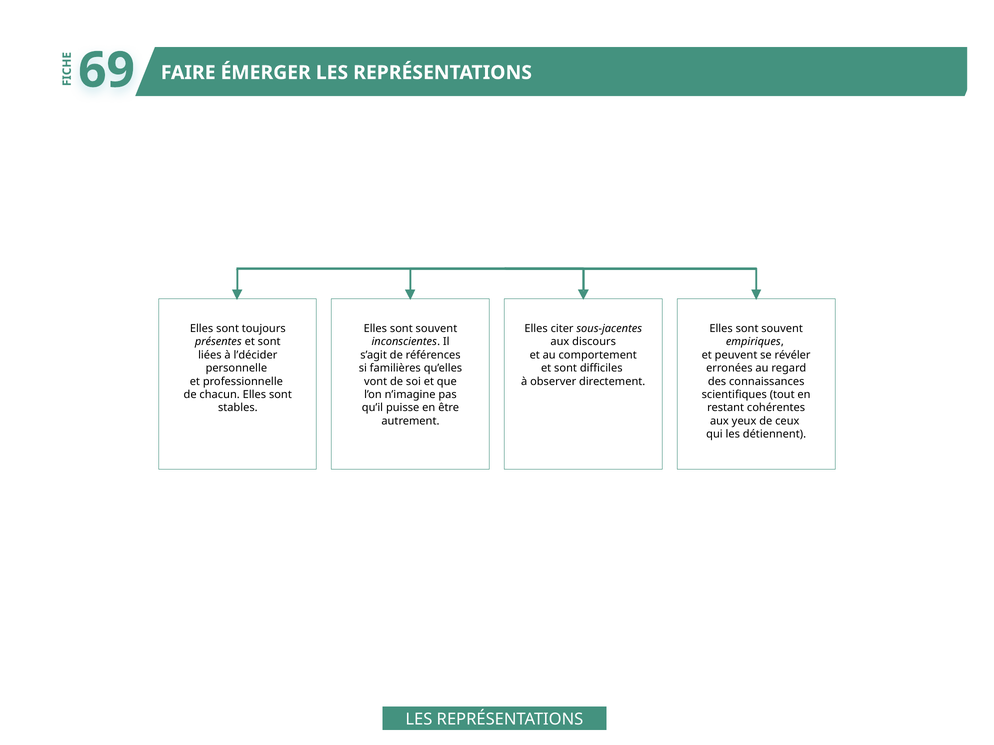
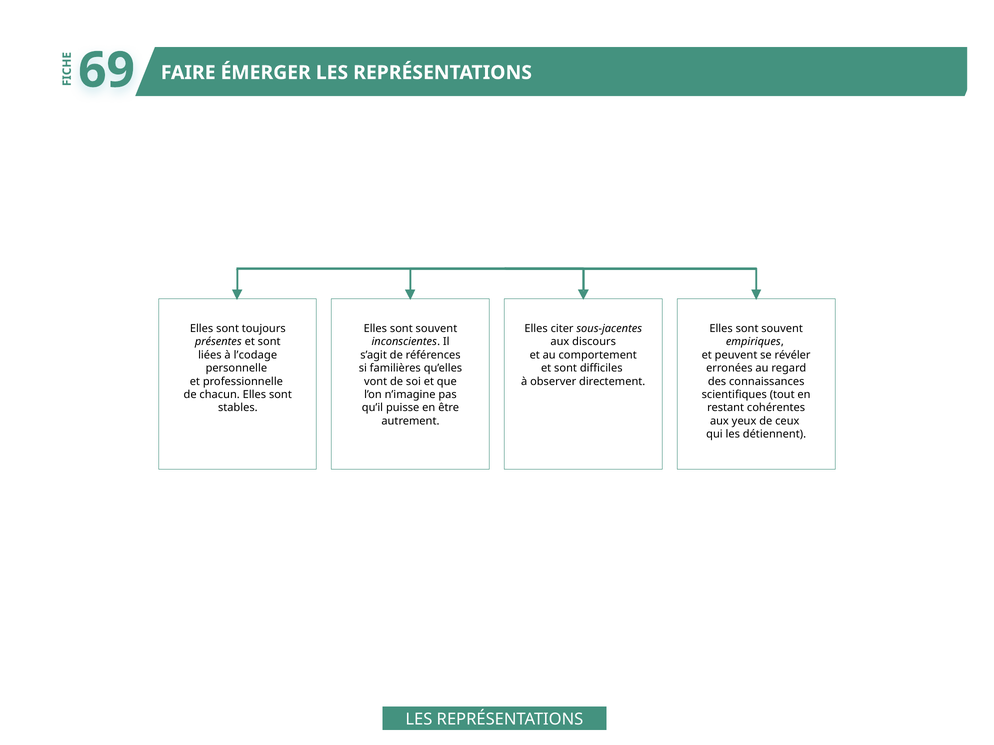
l’décider: l’décider -> l’codage
